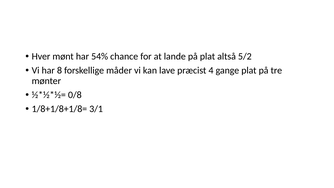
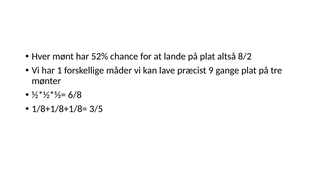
54%: 54% -> 52%
5/2: 5/2 -> 8/2
8: 8 -> 1
4: 4 -> 9
0/8: 0/8 -> 6/8
3/1: 3/1 -> 3/5
